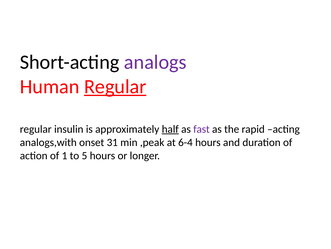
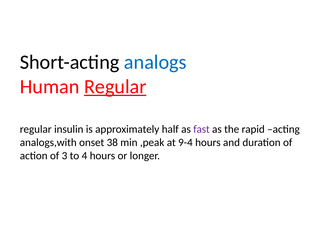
analogs colour: purple -> blue
half underline: present -> none
31: 31 -> 38
6-4: 6-4 -> 9-4
1: 1 -> 3
5: 5 -> 4
